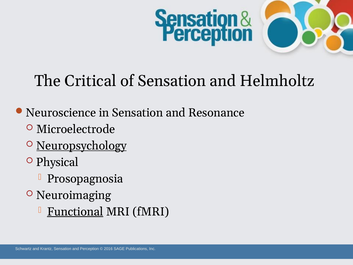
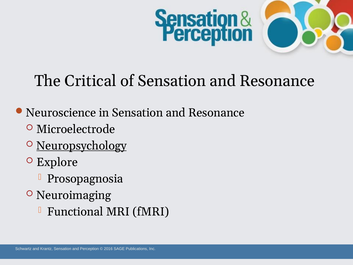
of Sensation and Helmholtz: Helmholtz -> Resonance
Physical: Physical -> Explore
Functional underline: present -> none
